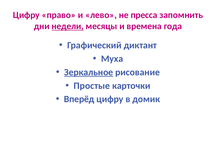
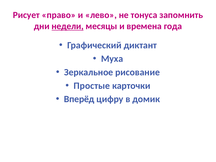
Цифру at (26, 15): Цифру -> Рисует
пресса: пресса -> тонуса
Зеркальное underline: present -> none
